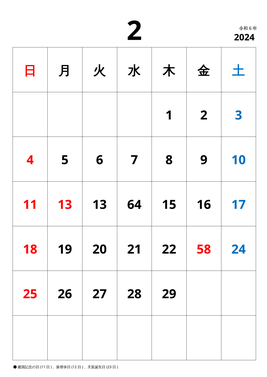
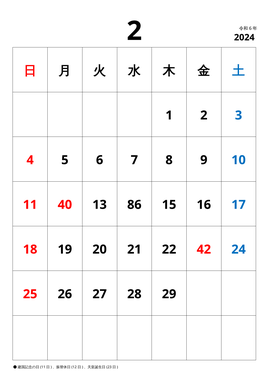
11 13: 13 -> 40
64: 64 -> 86
58: 58 -> 42
